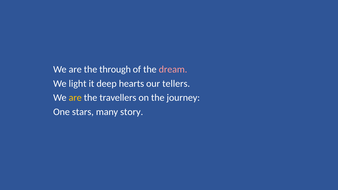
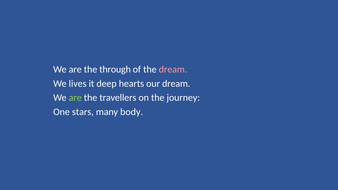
light: light -> lives
our tellers: tellers -> dream
are at (75, 98) colour: yellow -> light green
story: story -> body
